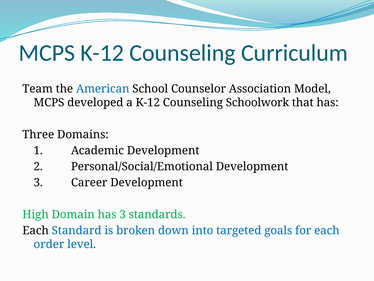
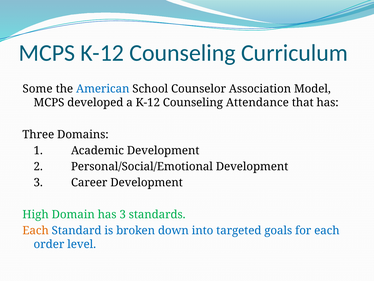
Team: Team -> Some
Schoolwork: Schoolwork -> Attendance
Each at (36, 230) colour: black -> orange
